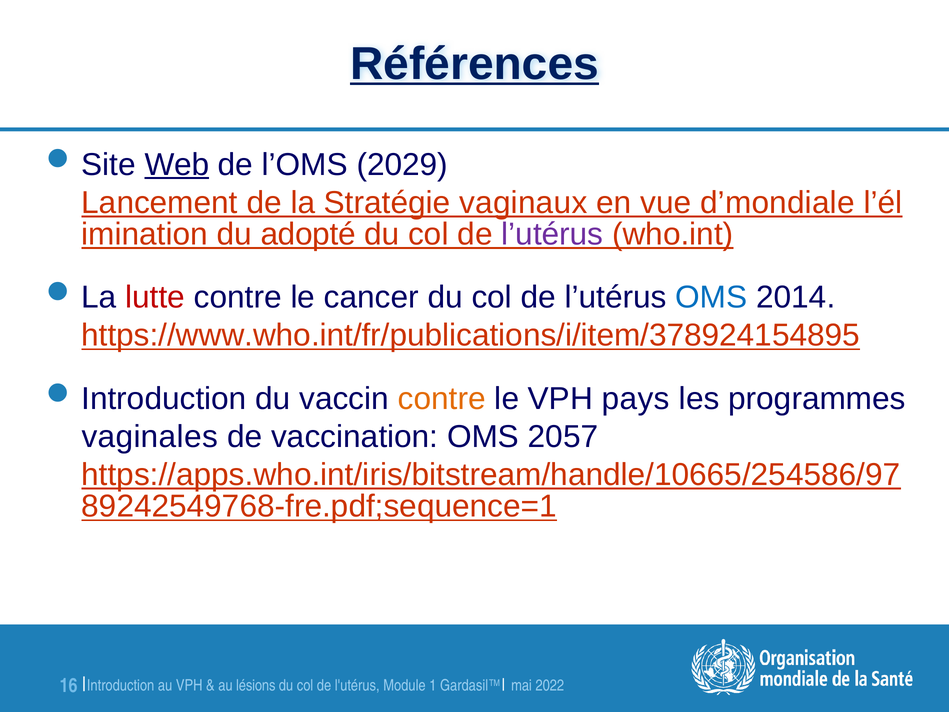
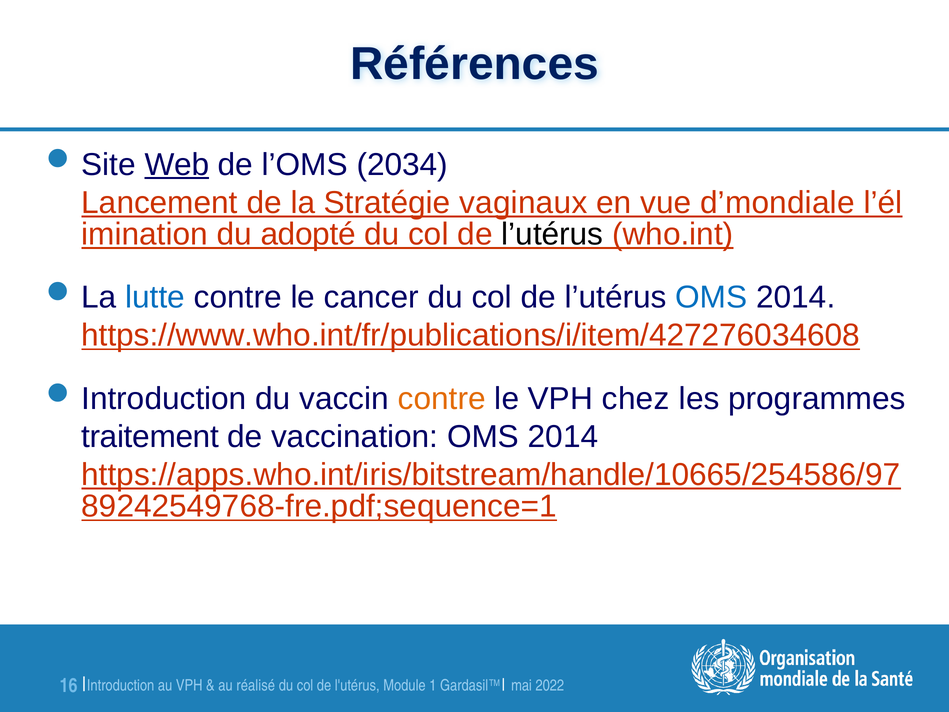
Références underline: present -> none
2029: 2029 -> 2034
l’utérus at (552, 234) colour: purple -> black
lutte colour: red -> blue
https://www.who.int/fr/publications/i/item/378924154895: https://www.who.int/fr/publications/i/item/378924154895 -> https://www.who.int/fr/publications/i/item/427276034608
pays: pays -> chez
vaginales: vaginales -> traitement
vaccination OMS 2057: 2057 -> 2014
lésions: lésions -> réalisé
